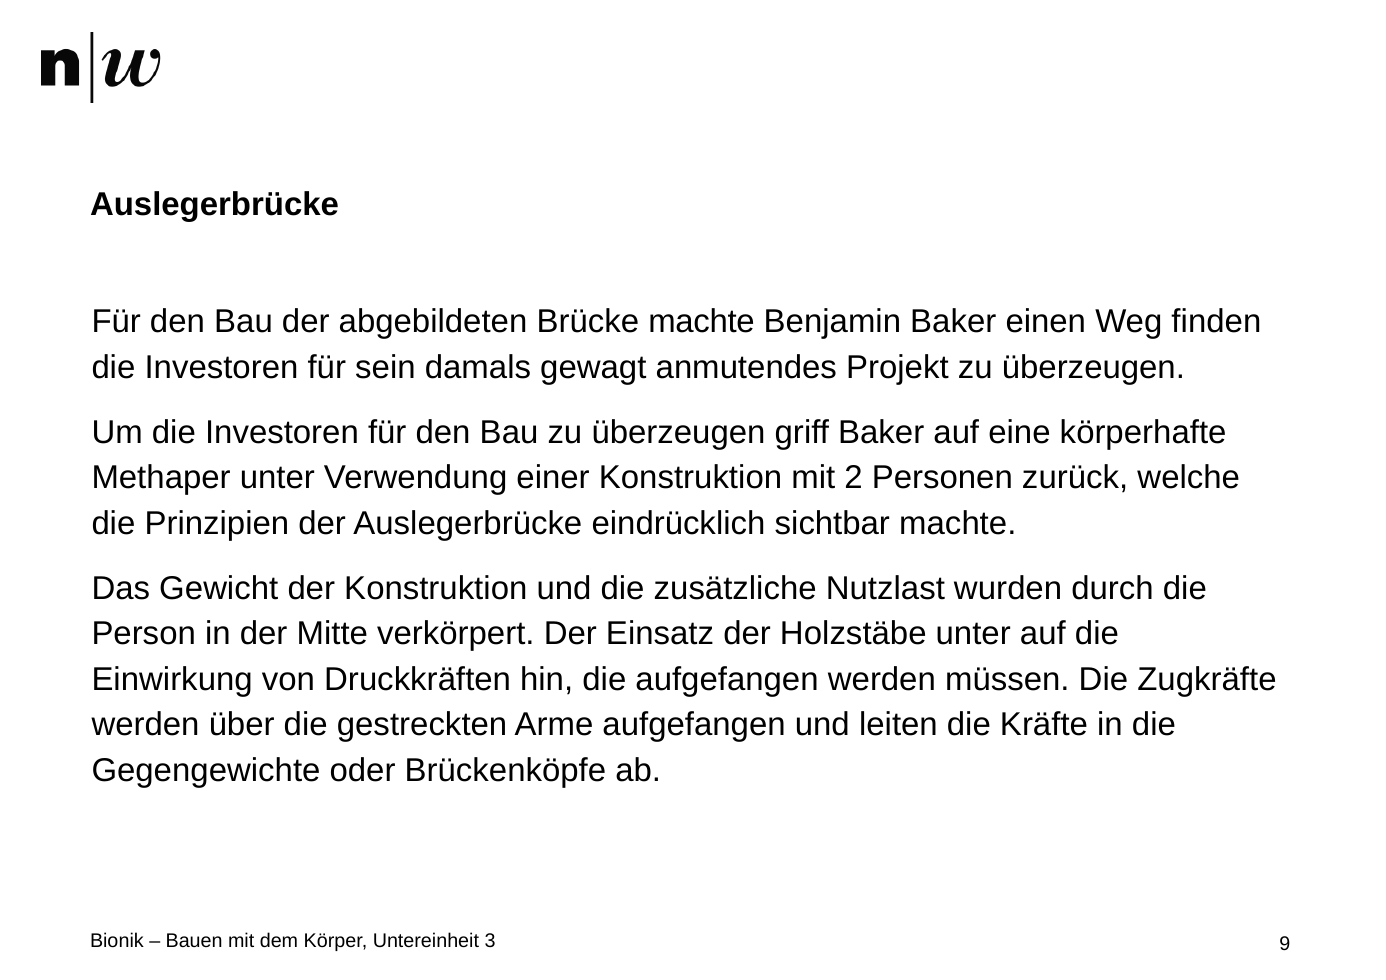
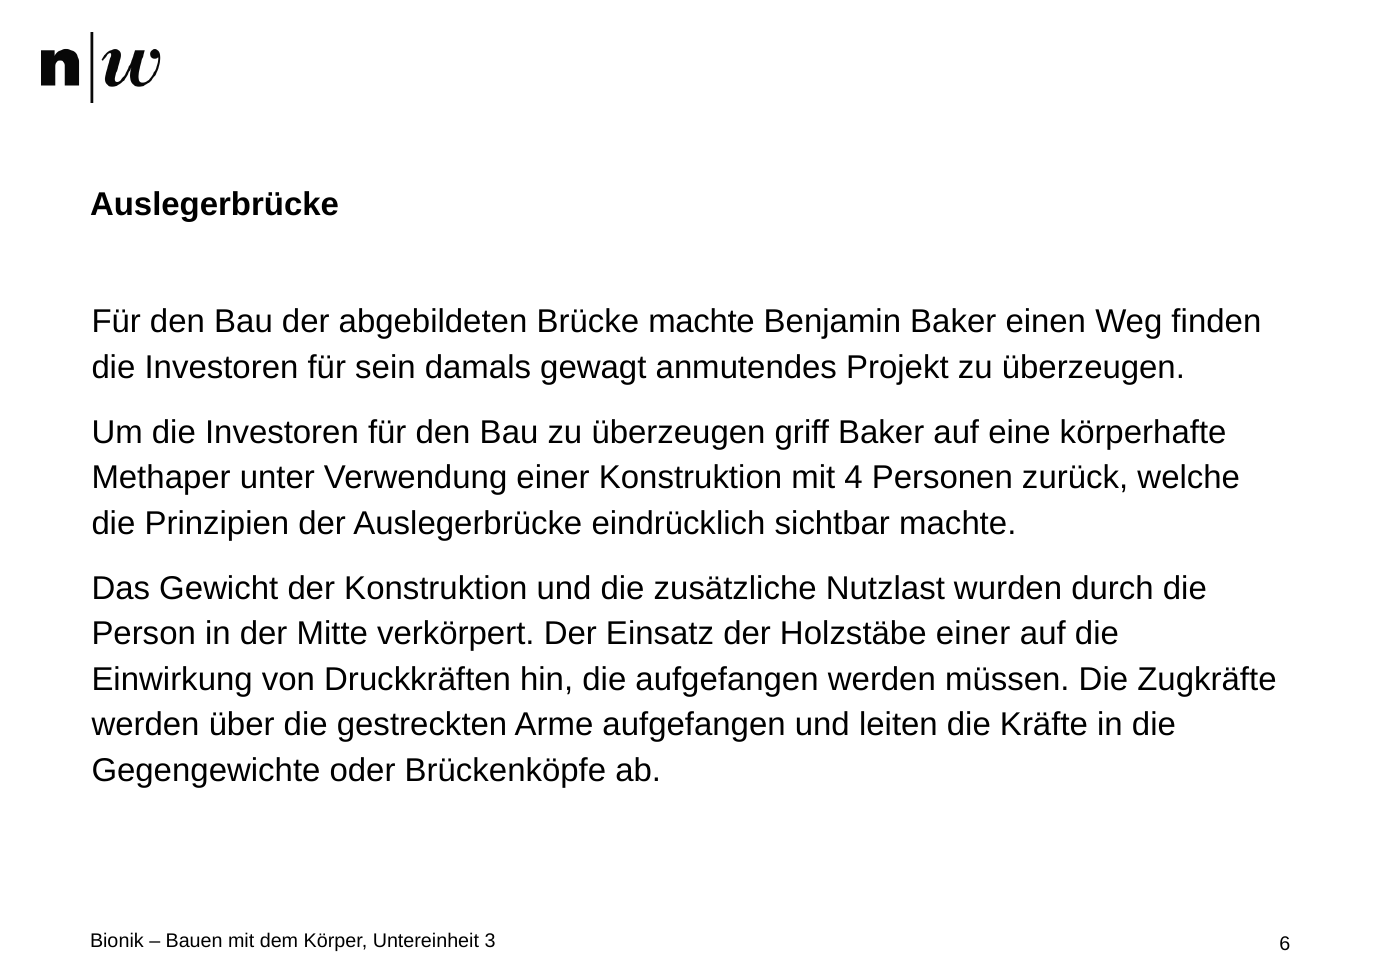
2: 2 -> 4
Holzstäbe unter: unter -> einer
9: 9 -> 6
